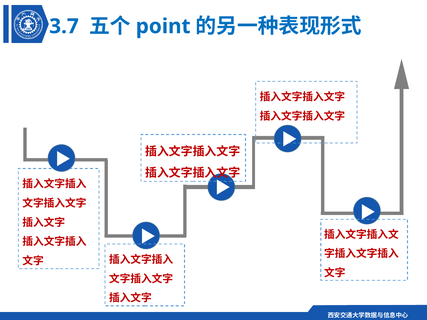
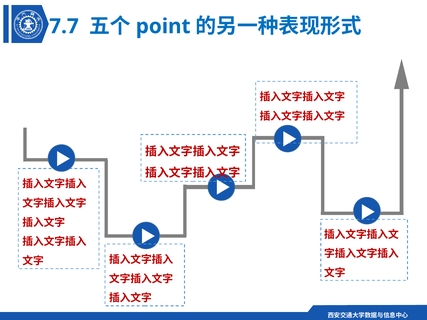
3.7: 3.7 -> 7.7
